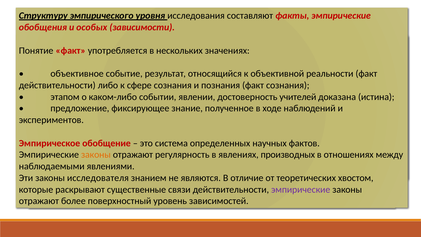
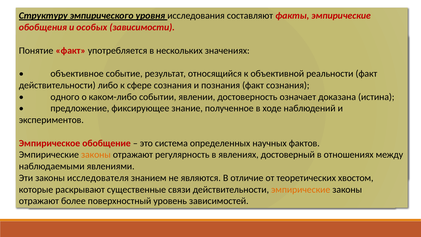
этапом: этапом -> одного
учителей: учителей -> означает
производных: производных -> достоверный
эмпирические at (301, 189) colour: purple -> orange
